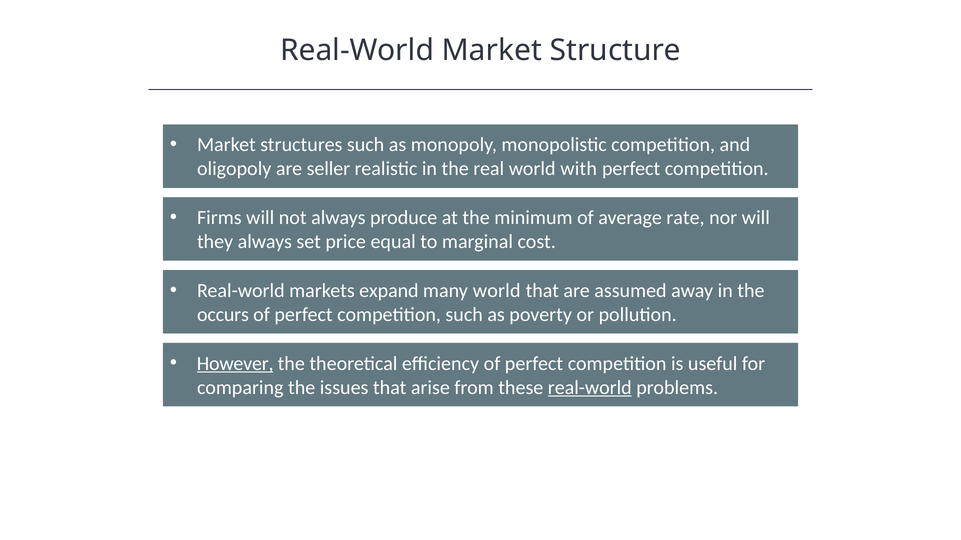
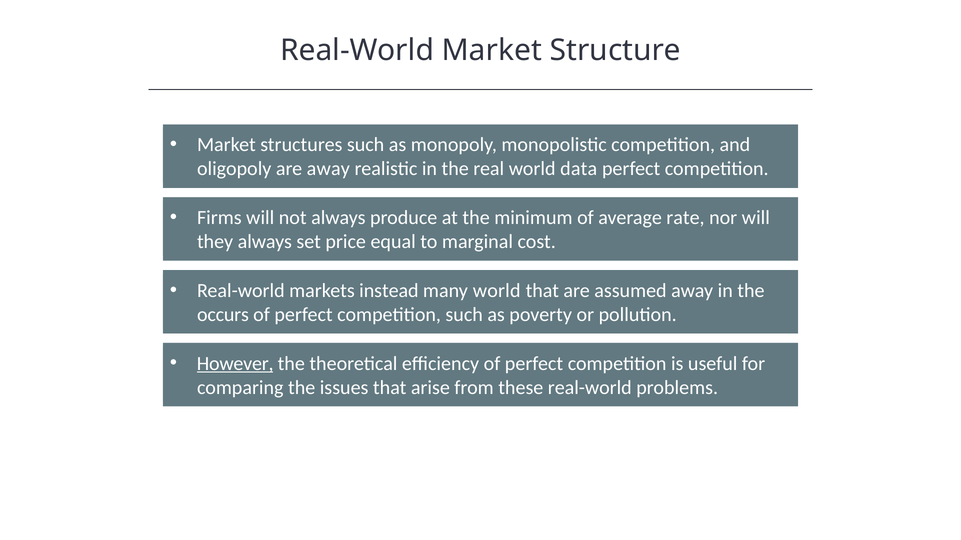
are seller: seller -> away
with: with -> data
expand: expand -> instead
real-world at (590, 388) underline: present -> none
